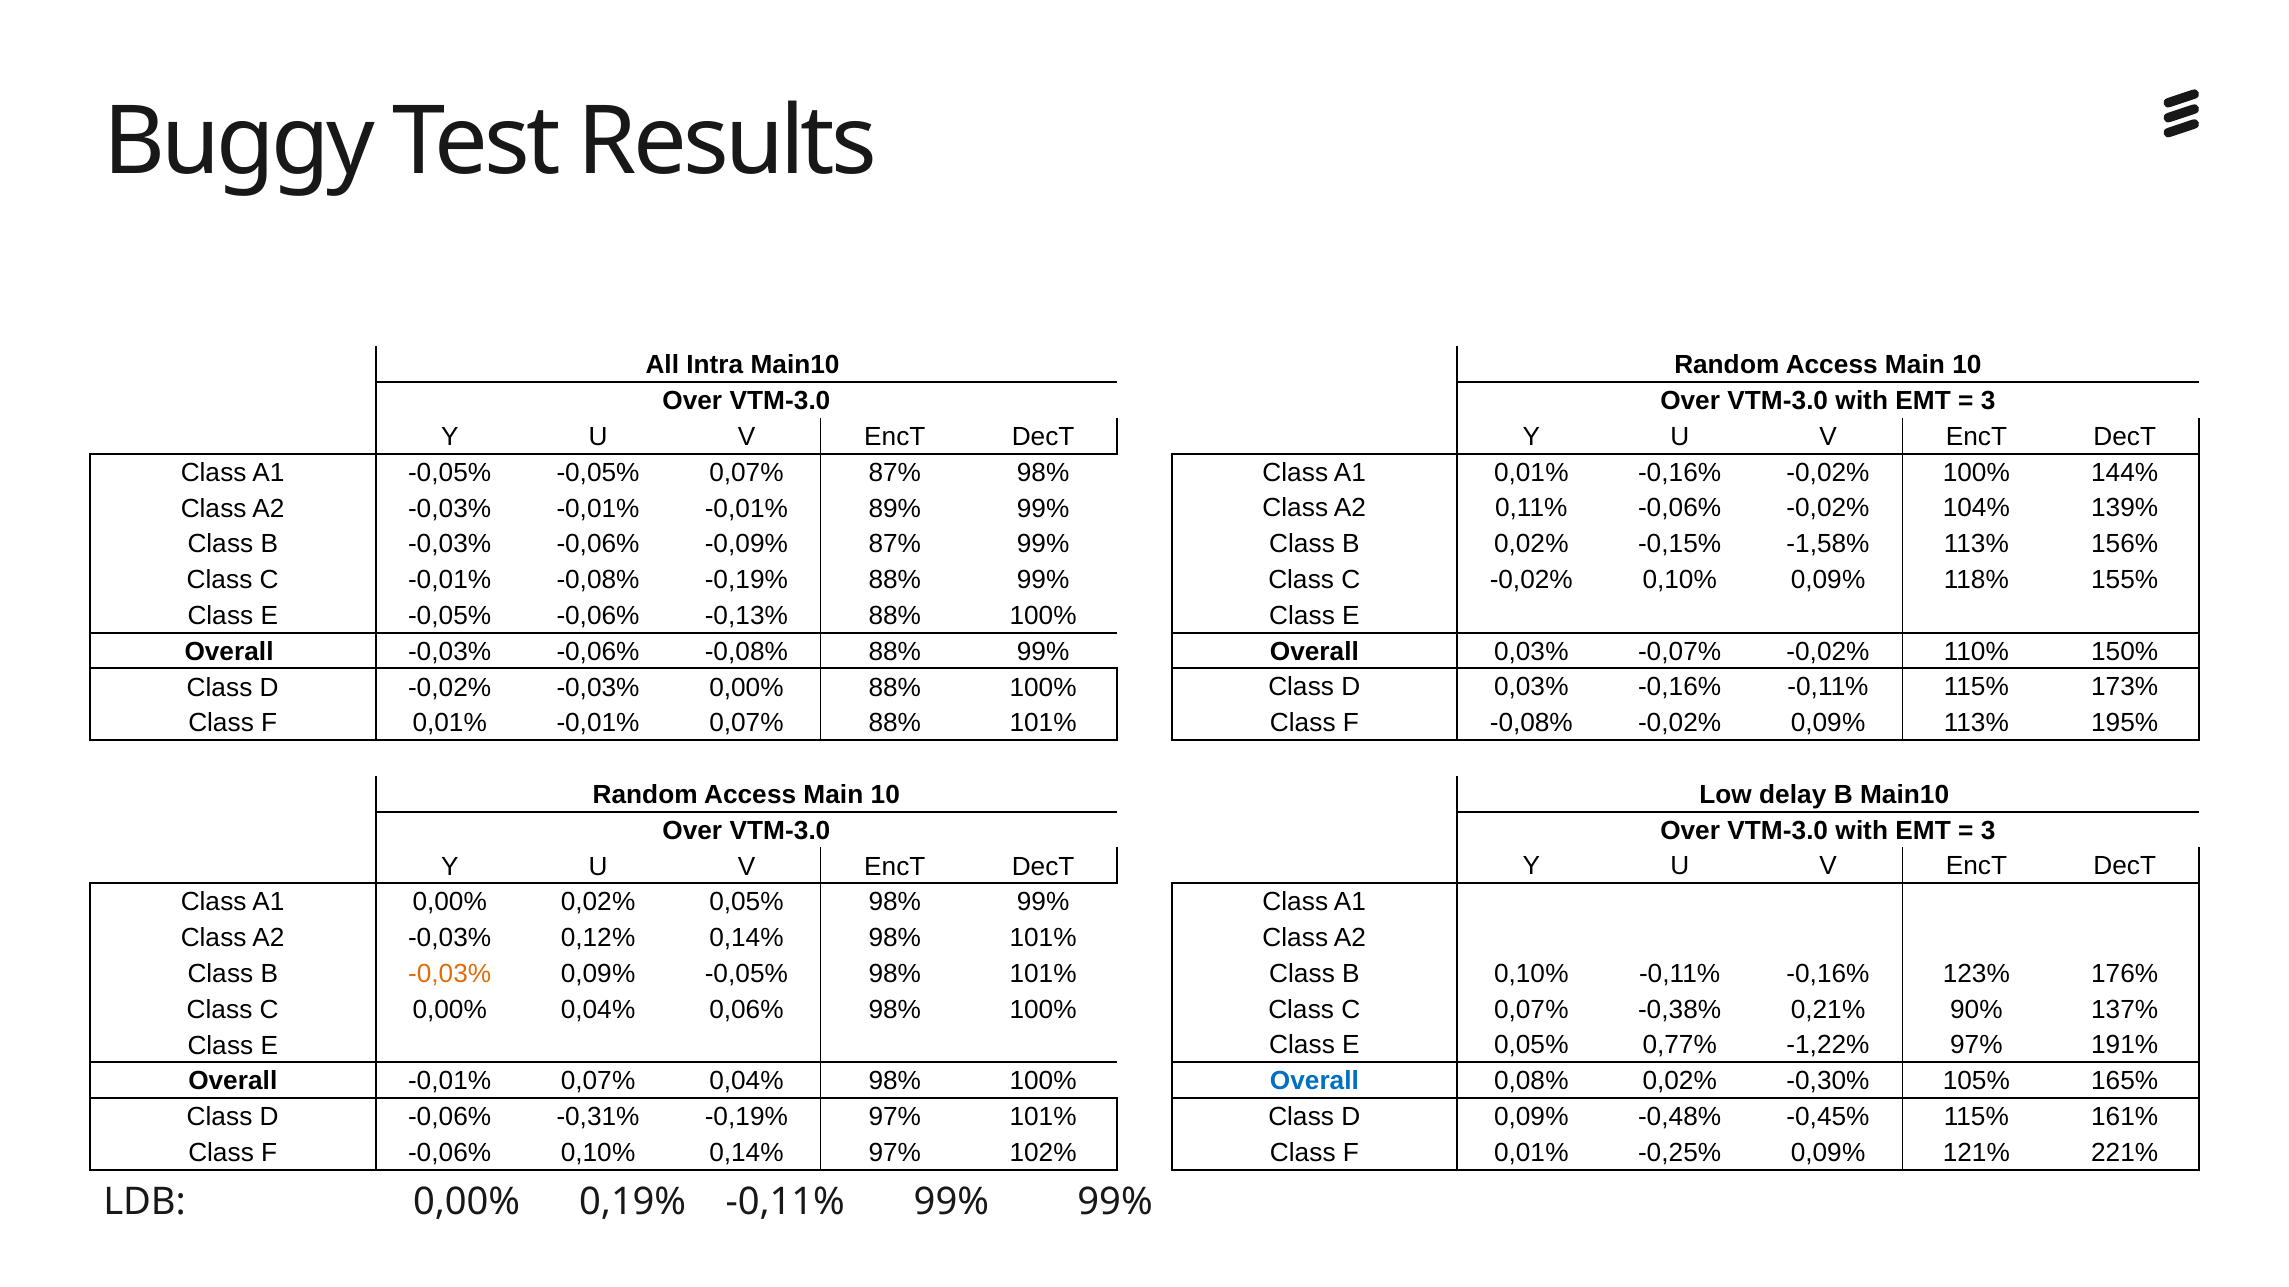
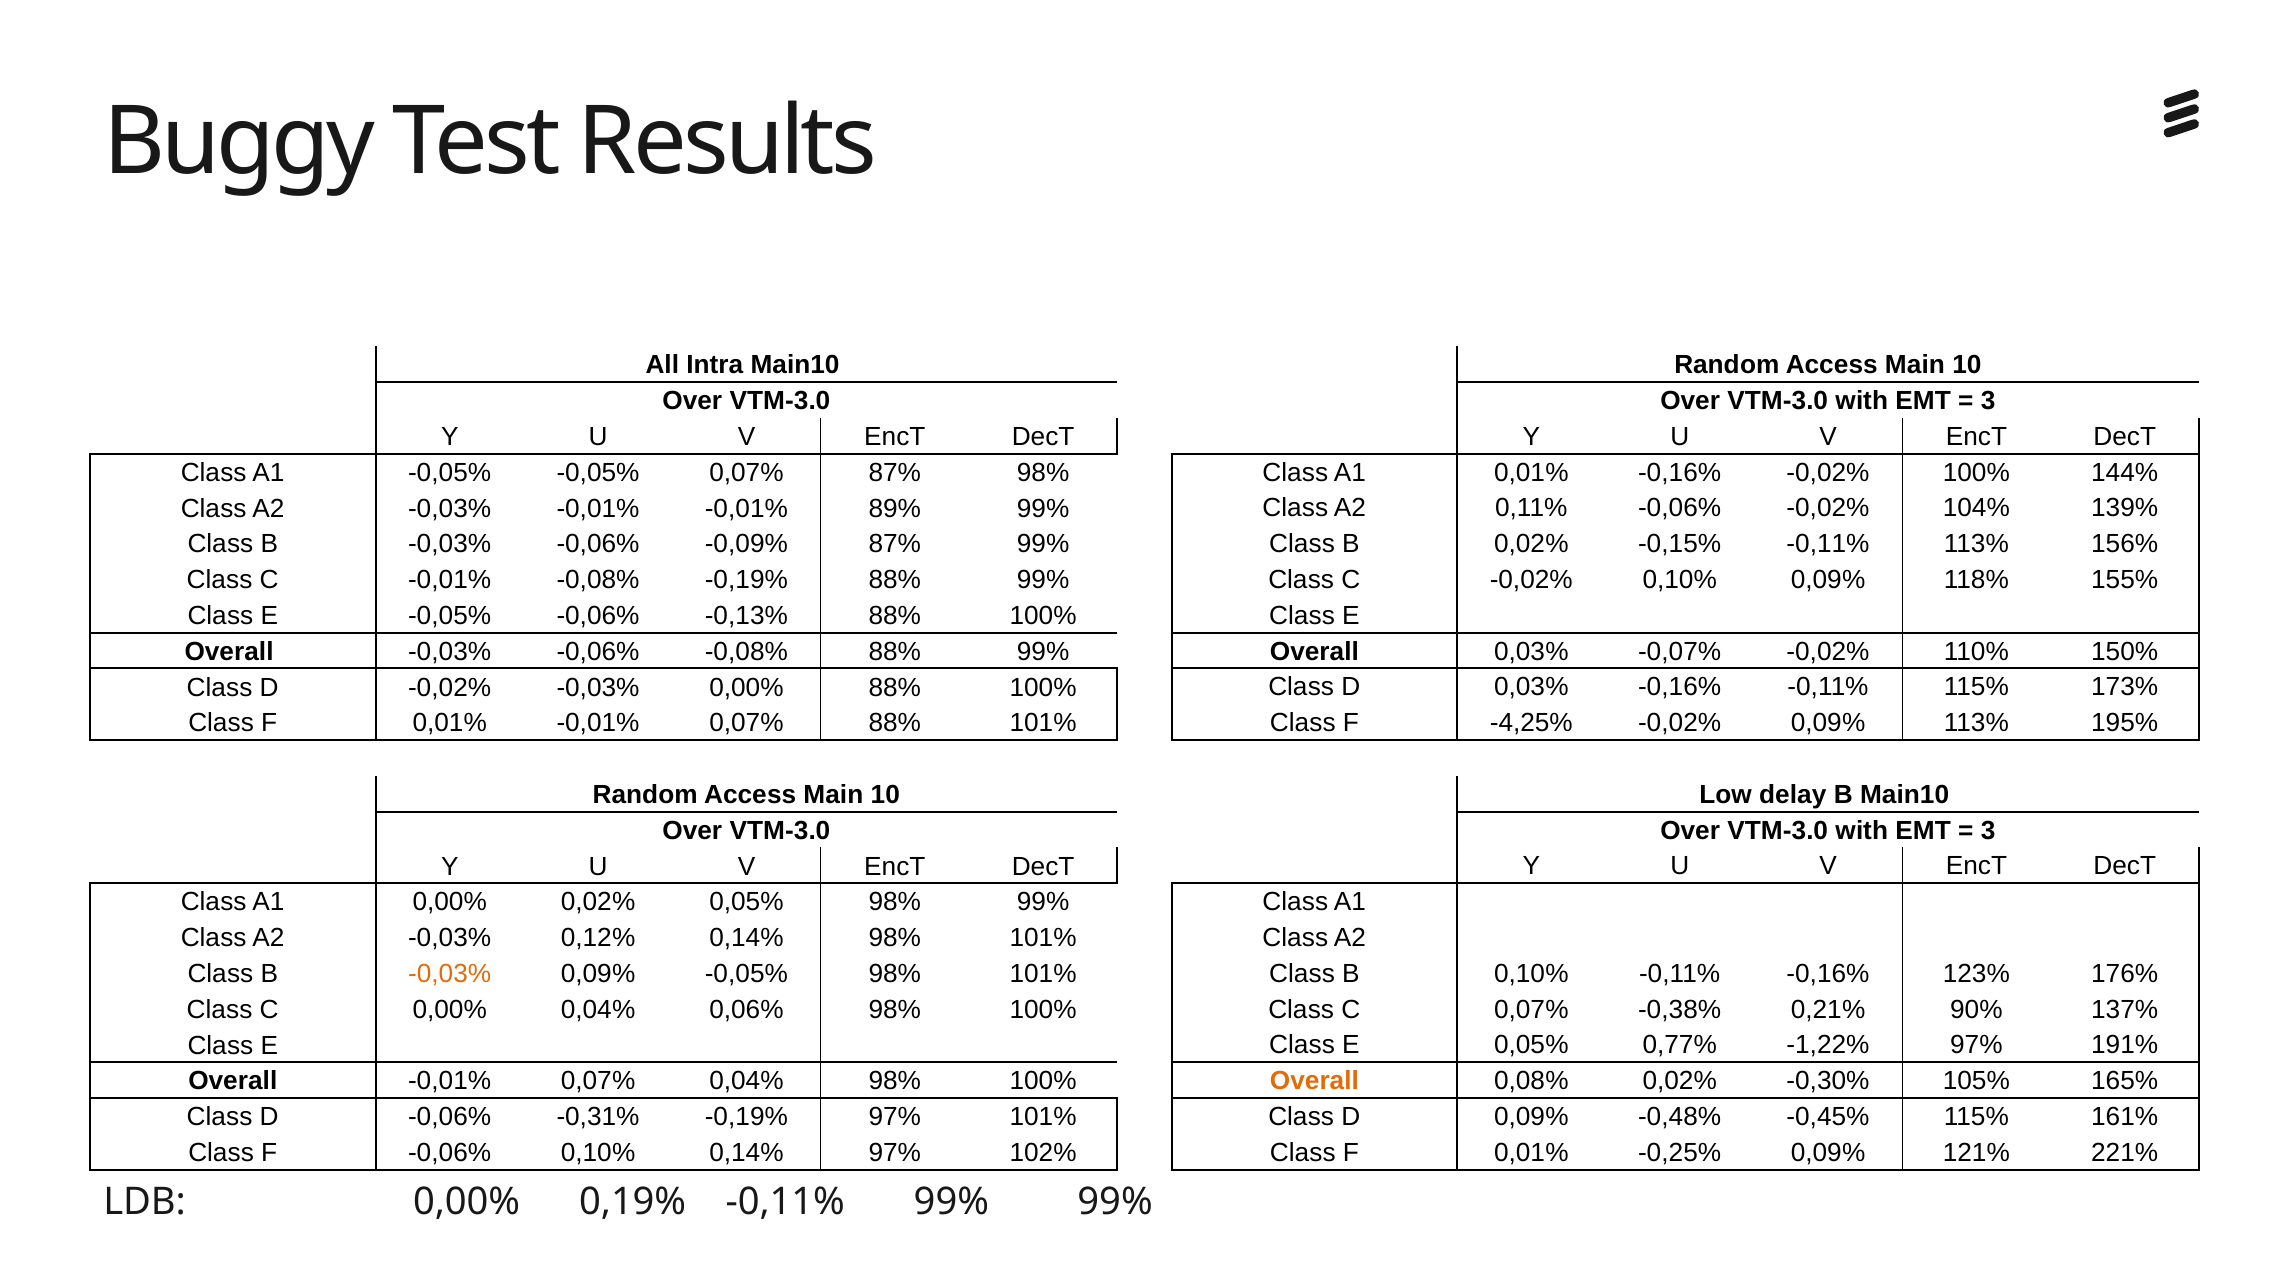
-0,15% -1,58%: -1,58% -> -0,11%
F -0,08%: -0,08% -> -4,25%
Overall at (1314, 1082) colour: blue -> orange
